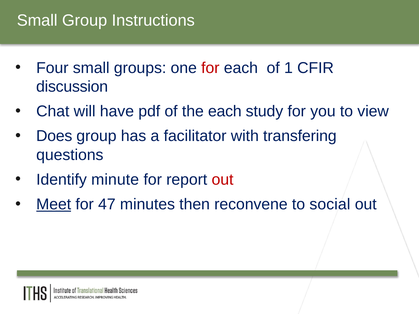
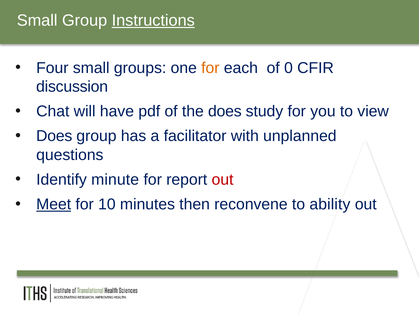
Instructions underline: none -> present
for at (210, 68) colour: red -> orange
1: 1 -> 0
the each: each -> does
transfering: transfering -> unplanned
47: 47 -> 10
social: social -> ability
